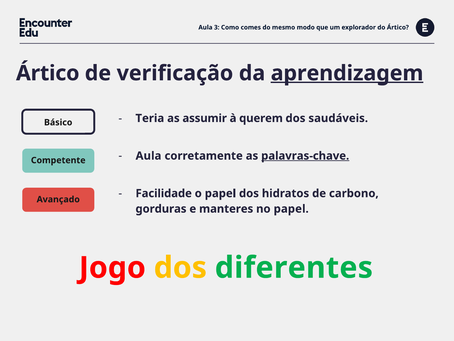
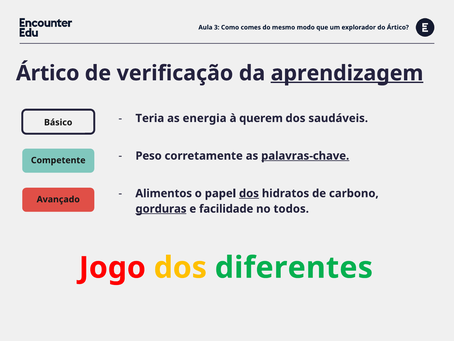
assumir: assumir -> energia
Aula at (148, 156): Aula -> Peso
Facilidade: Facilidade -> Alimentos
dos at (249, 193) underline: none -> present
gorduras underline: none -> present
manteres: manteres -> facilidade
no papel: papel -> todos
